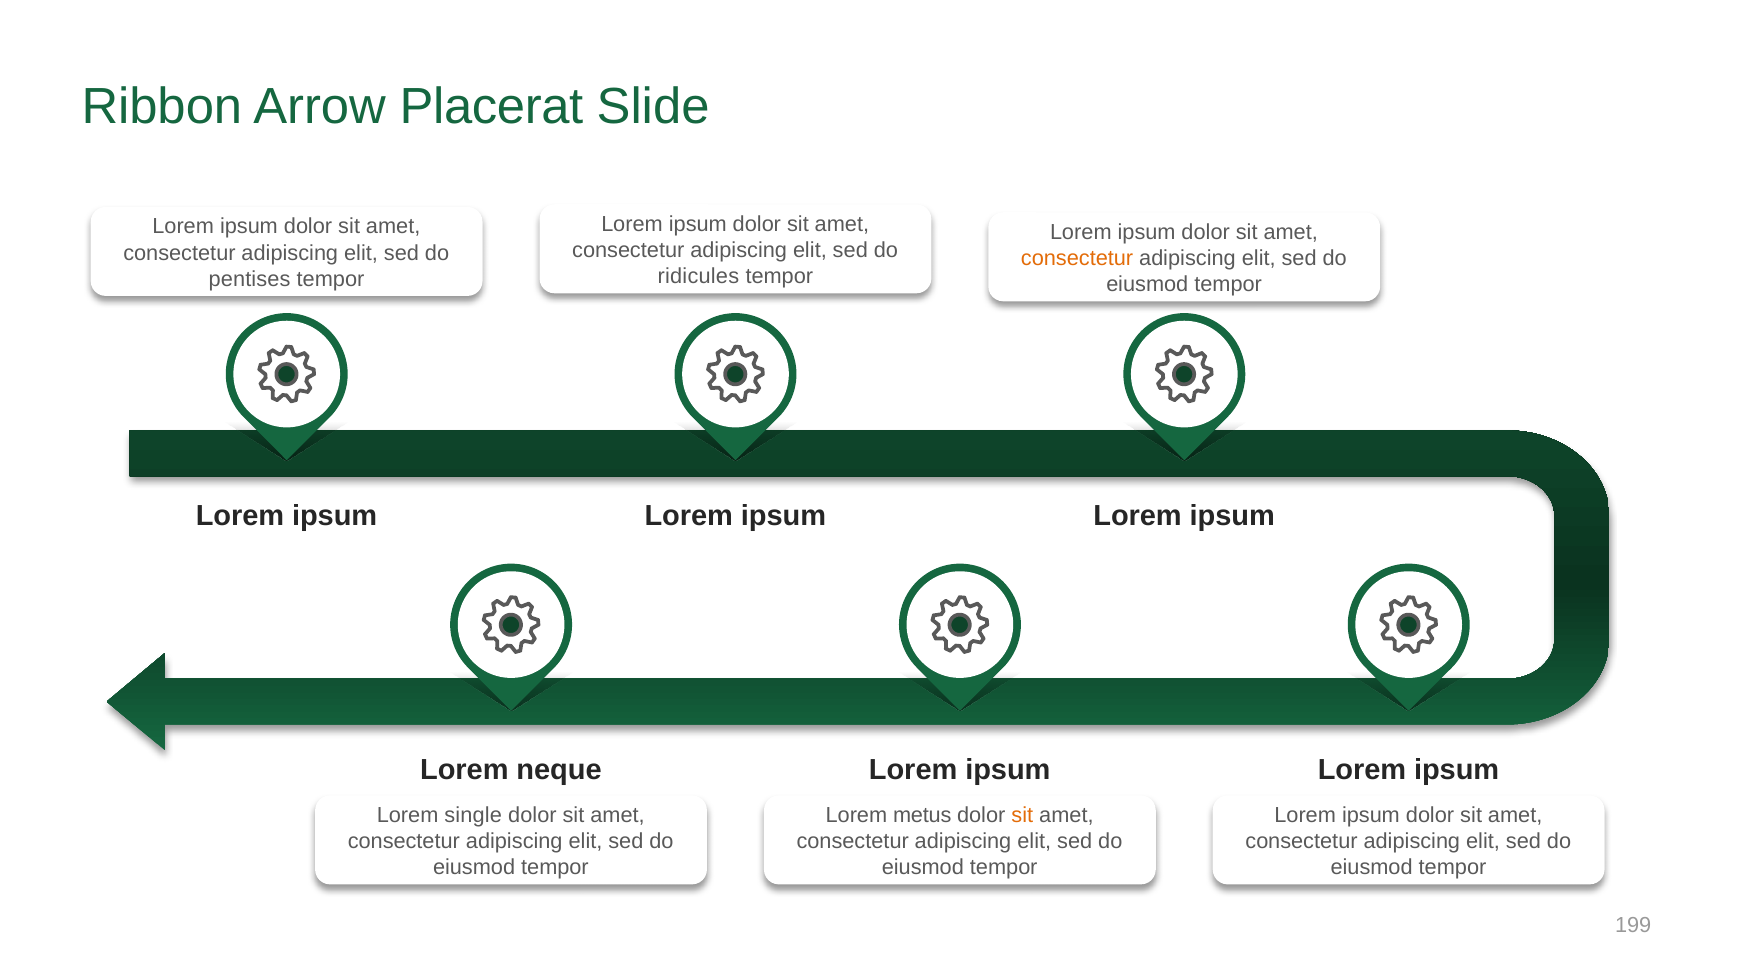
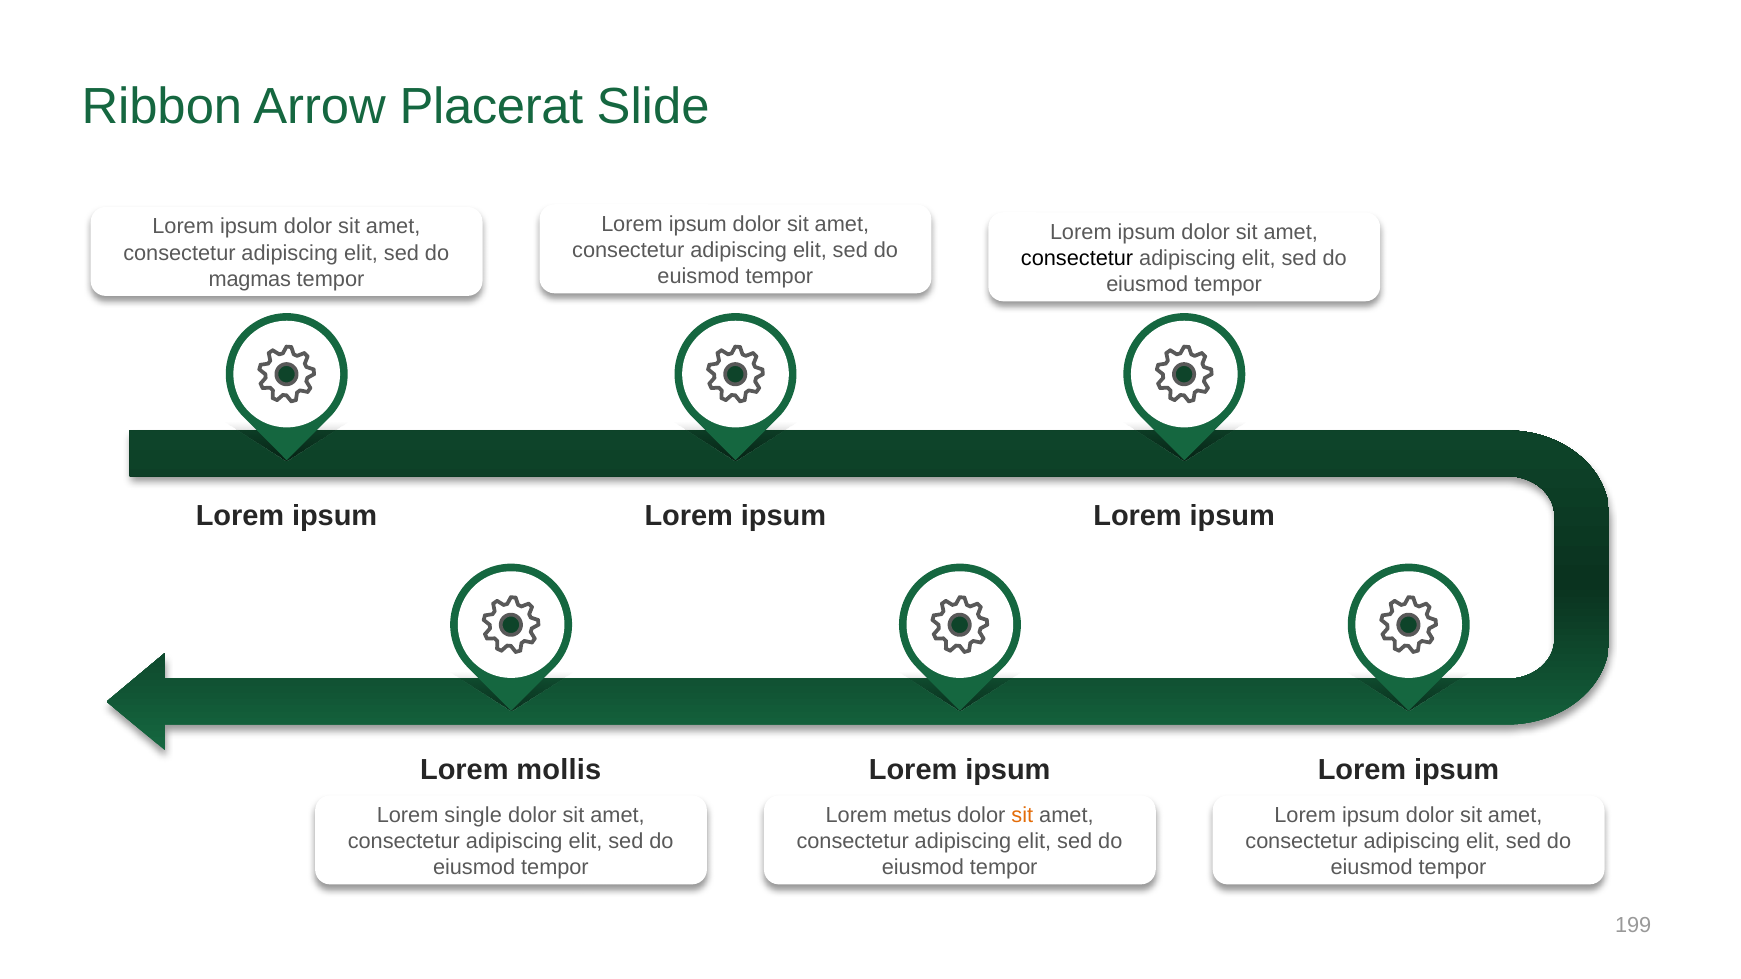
consectetur at (1077, 258) colour: orange -> black
ridicules: ridicules -> euismod
pentises: pentises -> magmas
neque: neque -> mollis
